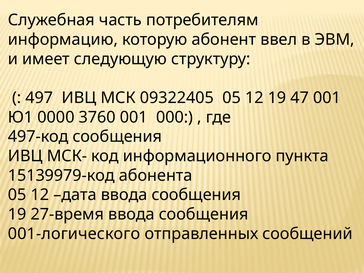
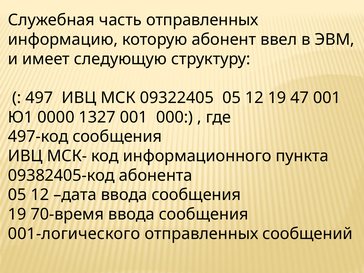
часть потребителям: потребителям -> отправленных
3760: 3760 -> 1327
15139979-код: 15139979-код -> 09382405-код
27-время: 27-время -> 70-время
